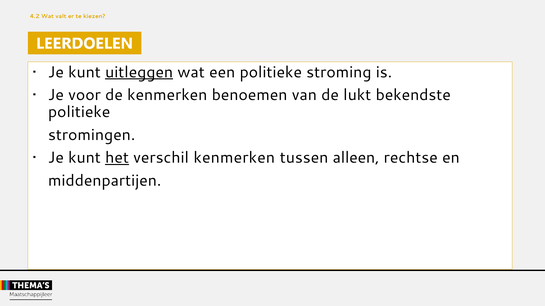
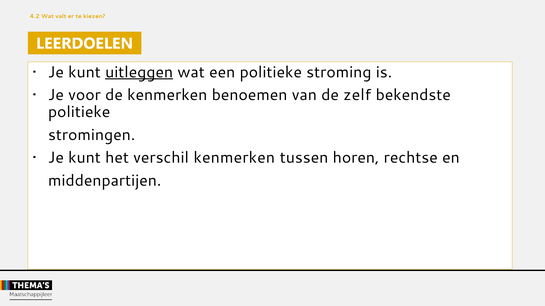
lukt: lukt -> zelf
het underline: present -> none
alleen: alleen -> horen
